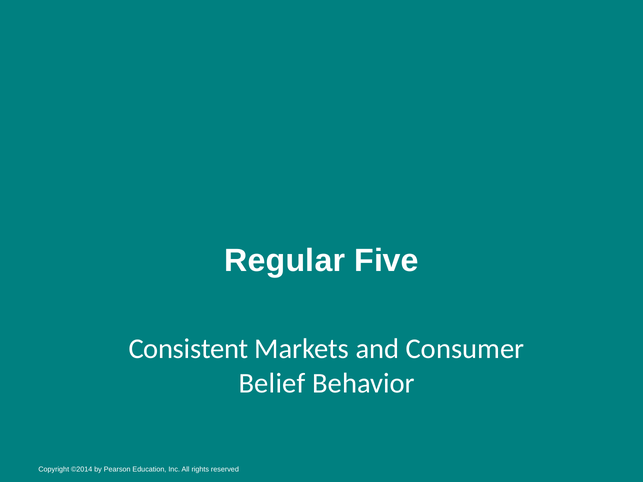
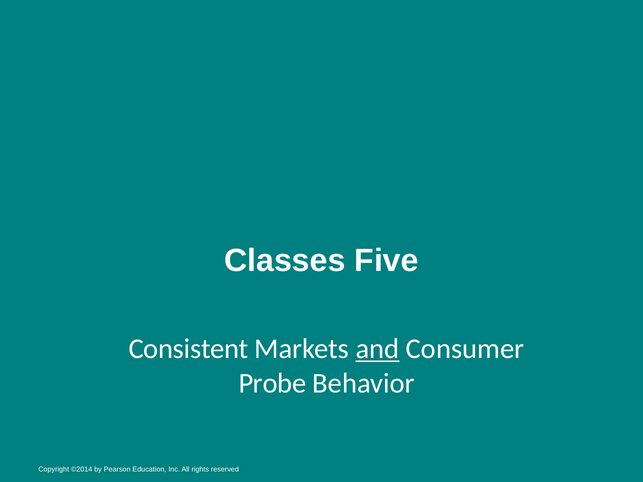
Regular: Regular -> Classes
and underline: none -> present
Belief: Belief -> Probe
